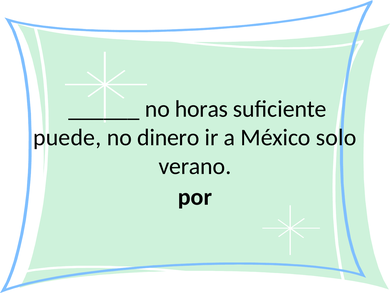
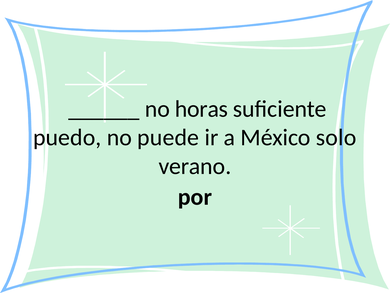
puede: puede -> puedo
dinero: dinero -> puede
